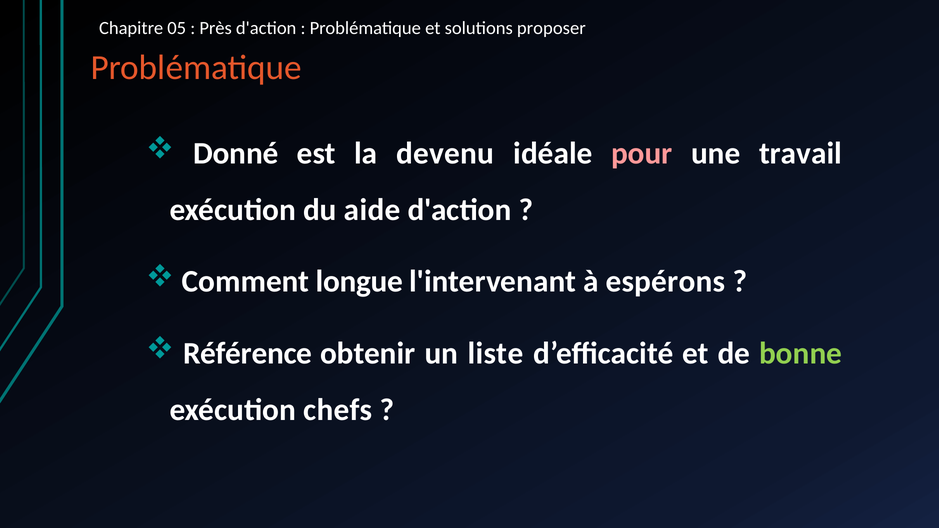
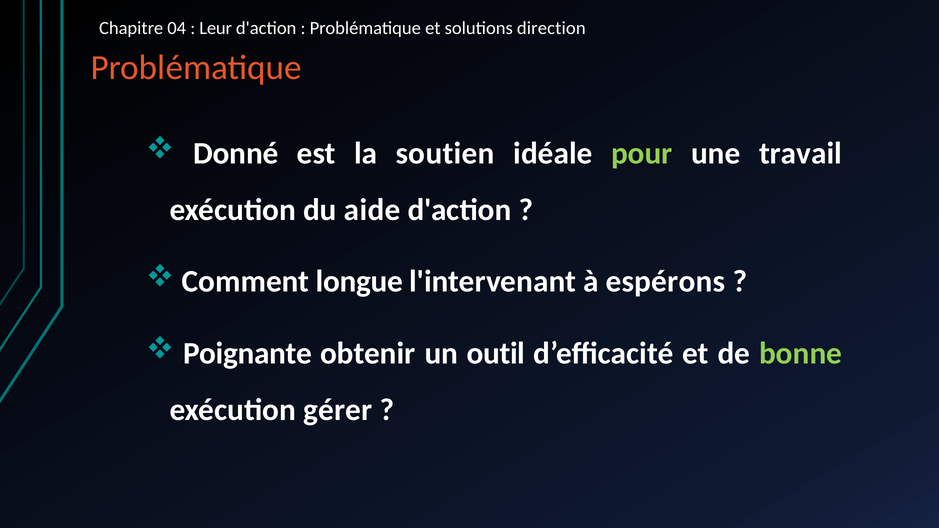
05: 05 -> 04
Près: Près -> Leur
proposer: proposer -> direction
devenu: devenu -> soutien
pour colour: pink -> light green
Référence: Référence -> Poignante
liste: liste -> outil
chefs: chefs -> gérer
